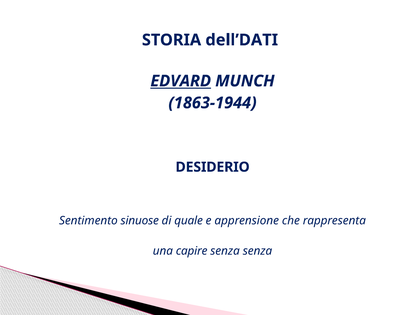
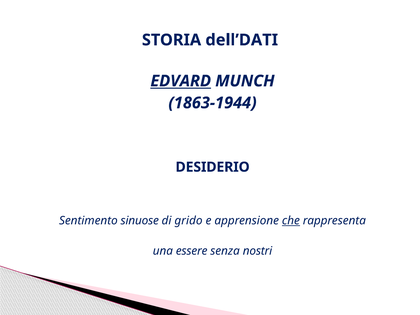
quale: quale -> grido
che underline: none -> present
capire: capire -> essere
senza senza: senza -> nostri
